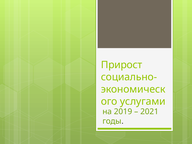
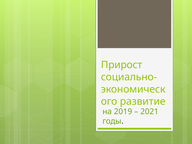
услугами: услугами -> развитие
